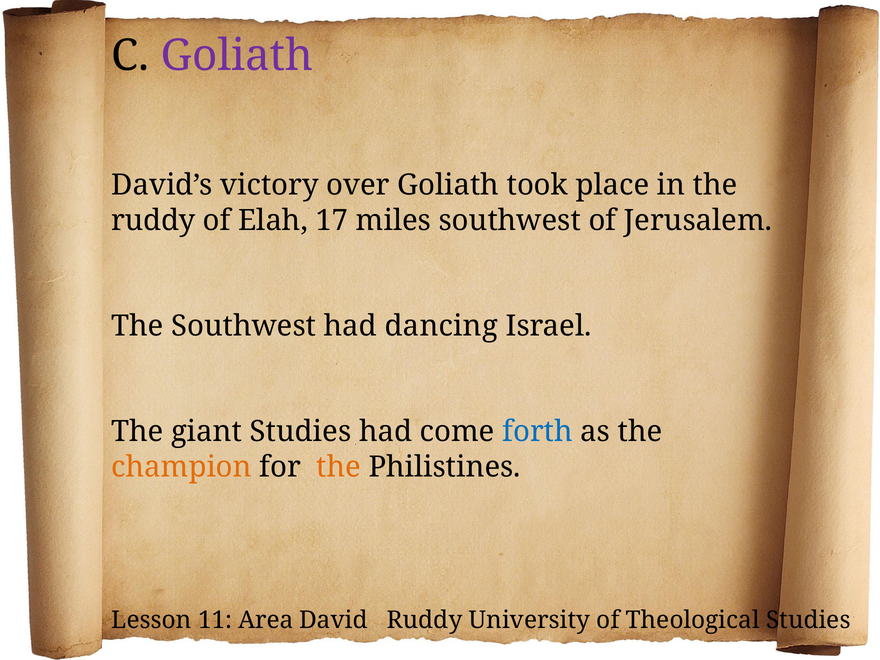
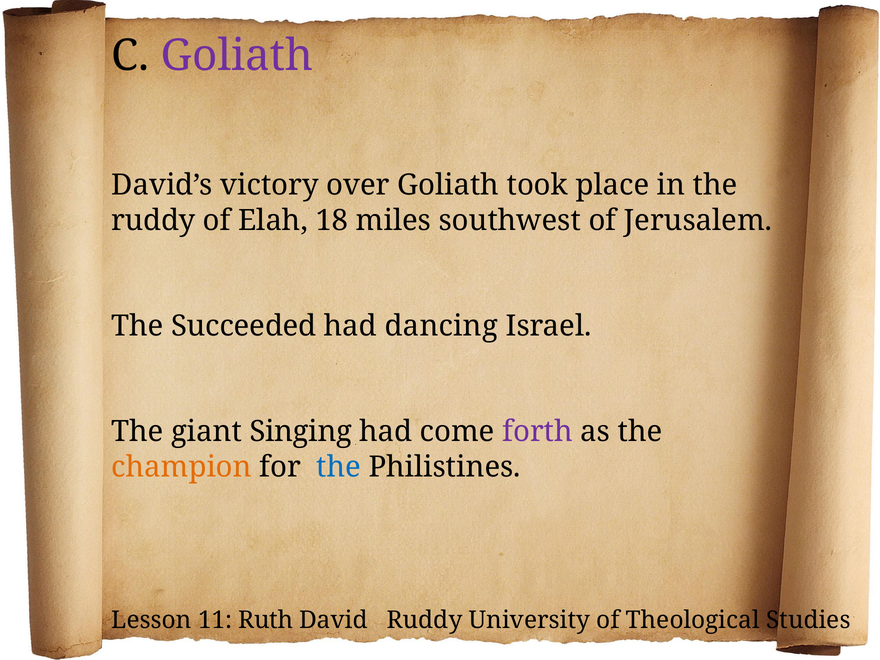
17: 17 -> 18
The Southwest: Southwest -> Succeeded
giant Studies: Studies -> Singing
forth colour: blue -> purple
the at (339, 467) colour: orange -> blue
Area: Area -> Ruth
